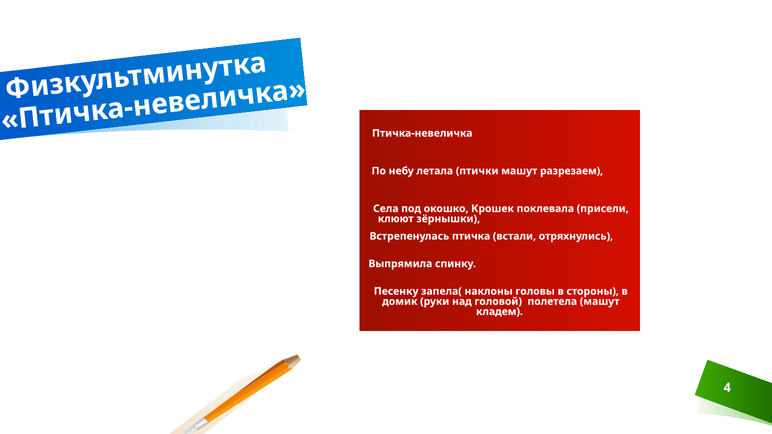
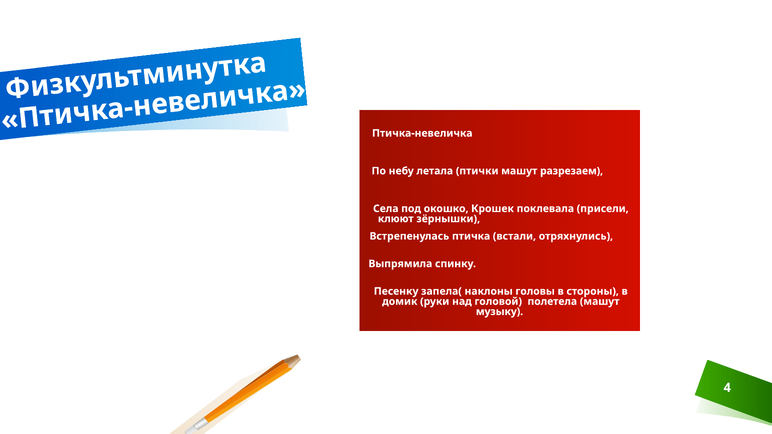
кладем: кладем -> музыку
